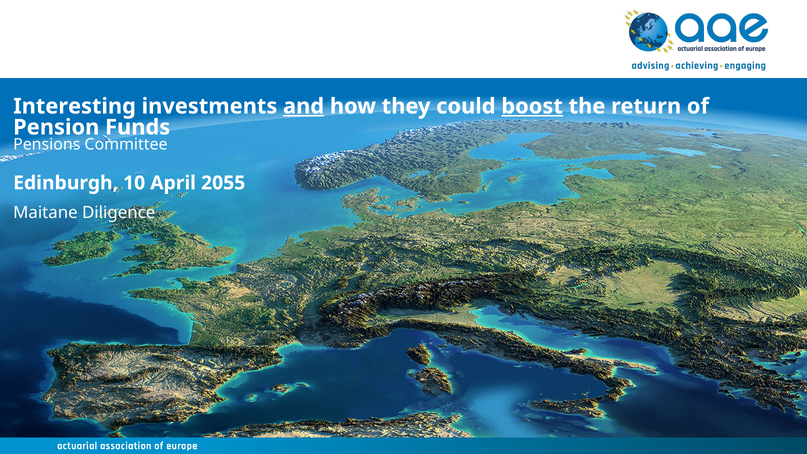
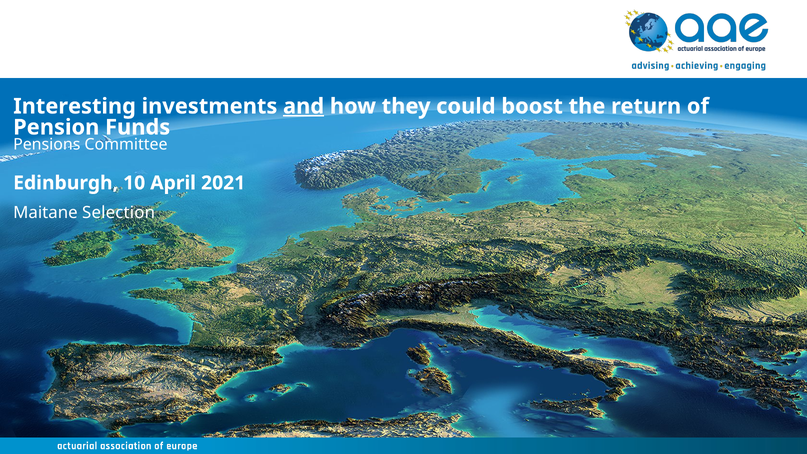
boost underline: present -> none
2055: 2055 -> 2021
Diligence: Diligence -> Selection
